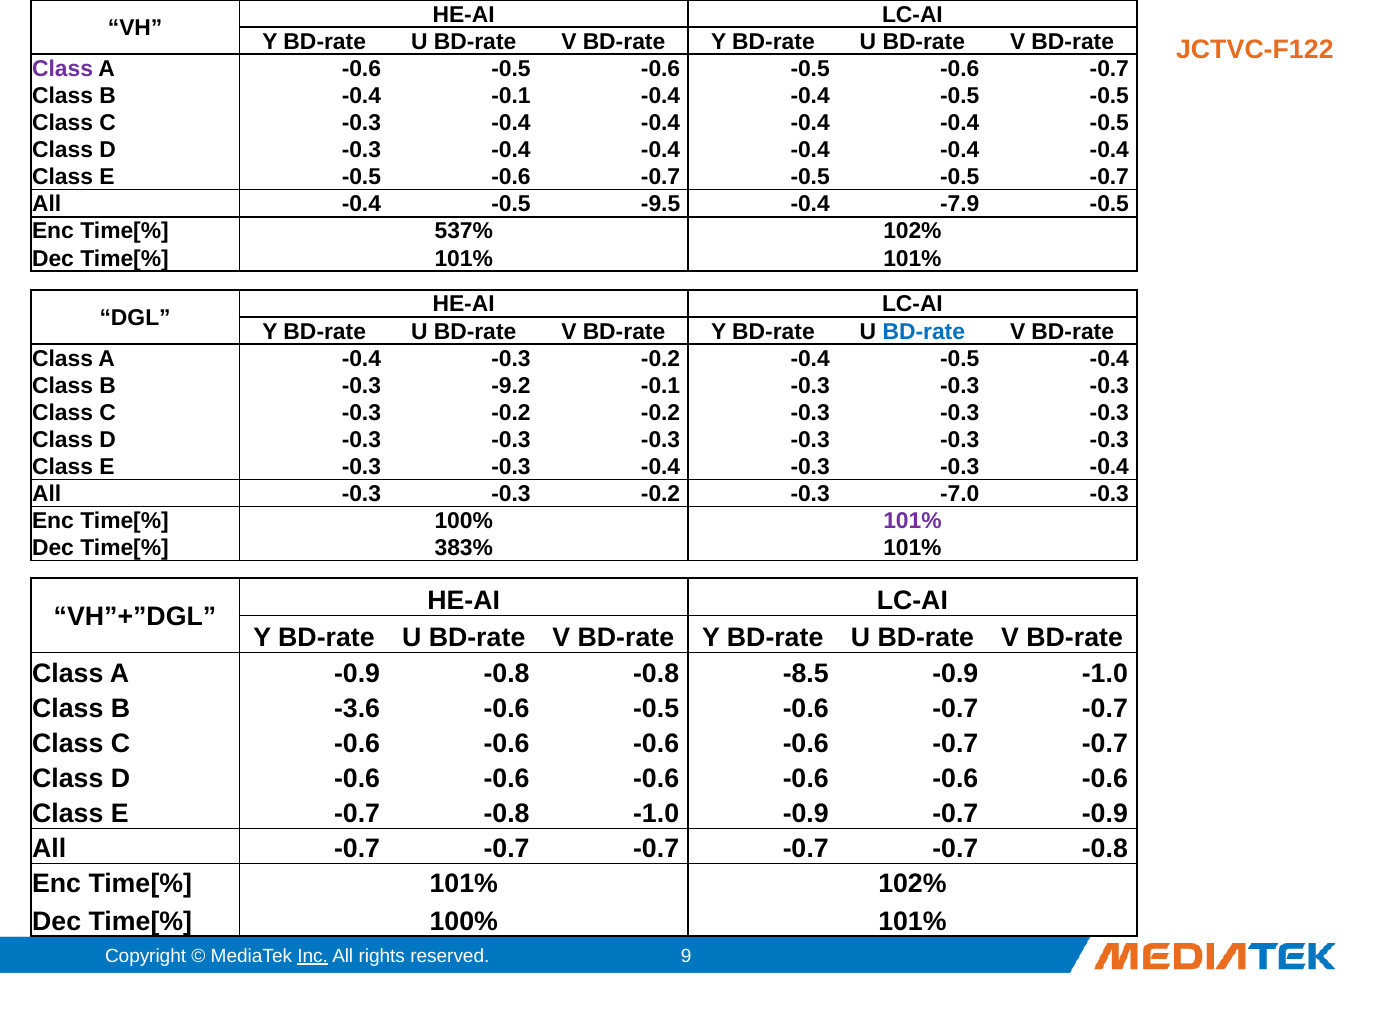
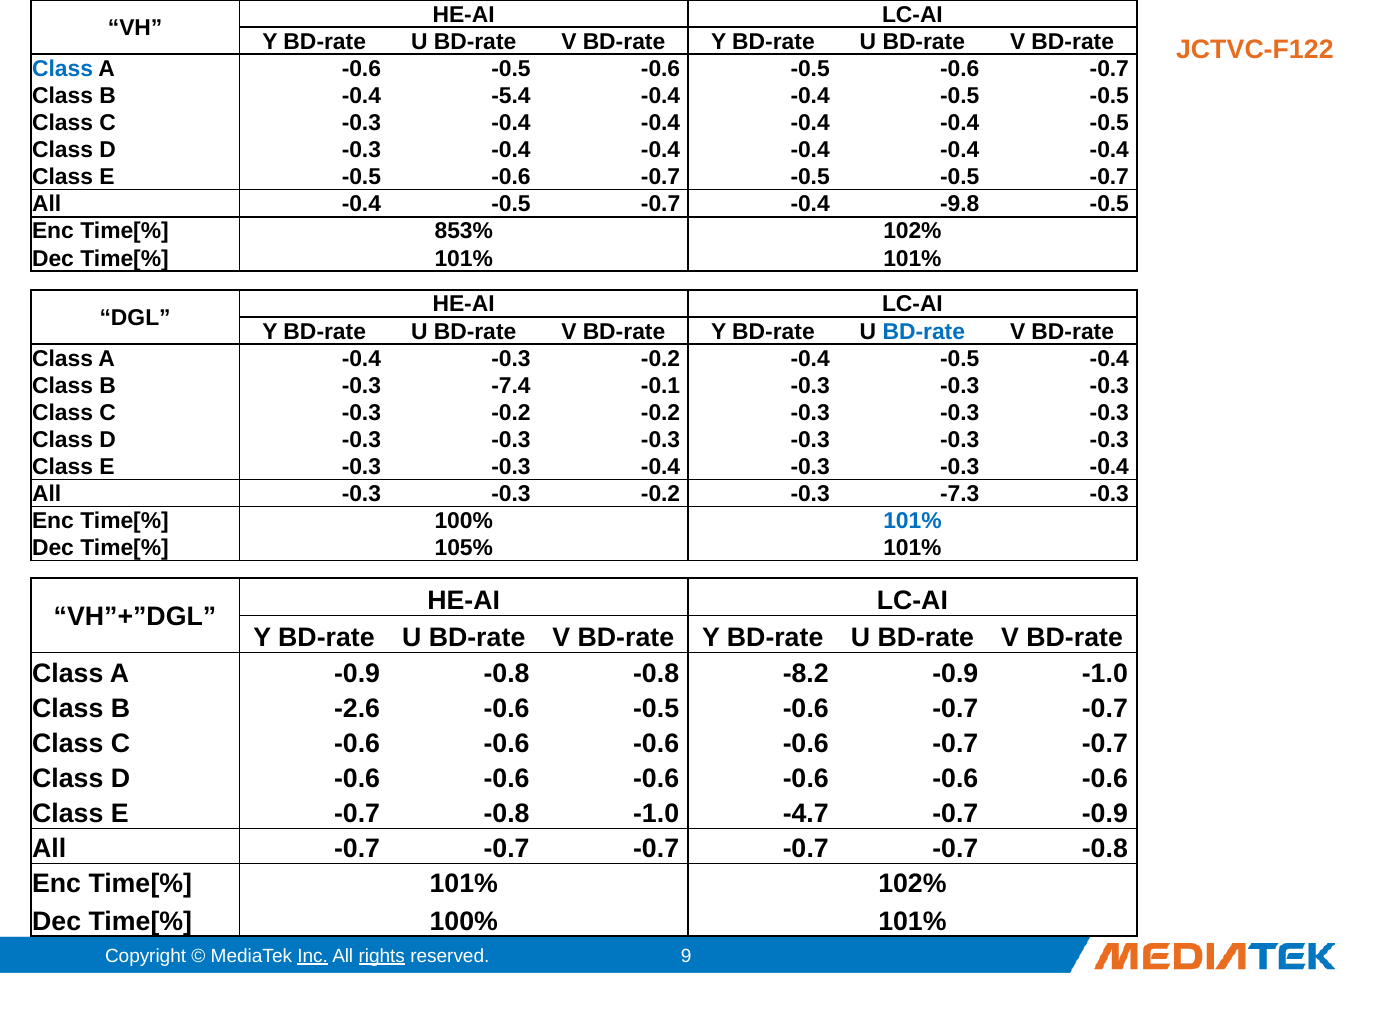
Class at (63, 69) colour: purple -> blue
-0.4 -0.1: -0.1 -> -5.4
-0.4 -0.5 -9.5: -9.5 -> -0.7
-7.9: -7.9 -> -9.8
537%: 537% -> 853%
-9.2: -9.2 -> -7.4
-7.0: -7.0 -> -7.3
101% at (912, 521) colour: purple -> blue
383%: 383% -> 105%
-8.5: -8.5 -> -8.2
-3.6: -3.6 -> -2.6
-1.0 -0.9: -0.9 -> -4.7
rights underline: none -> present
